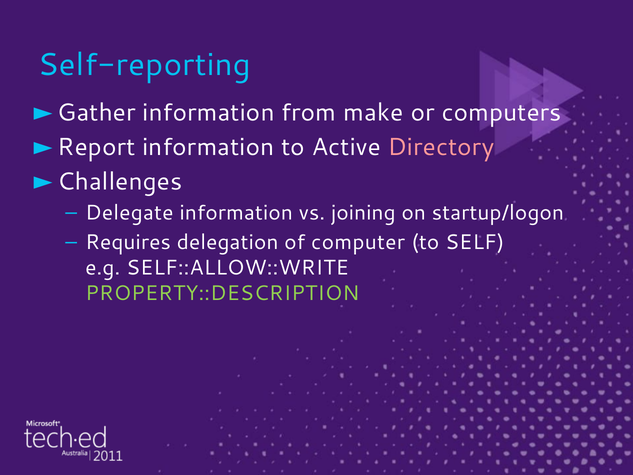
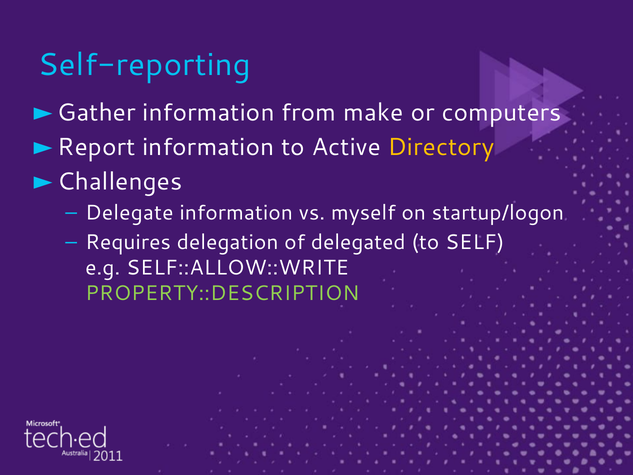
Directory colour: pink -> yellow
joining: joining -> myself
computer: computer -> delegated
